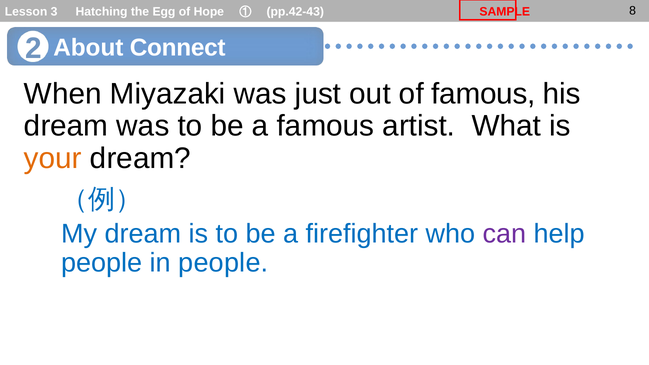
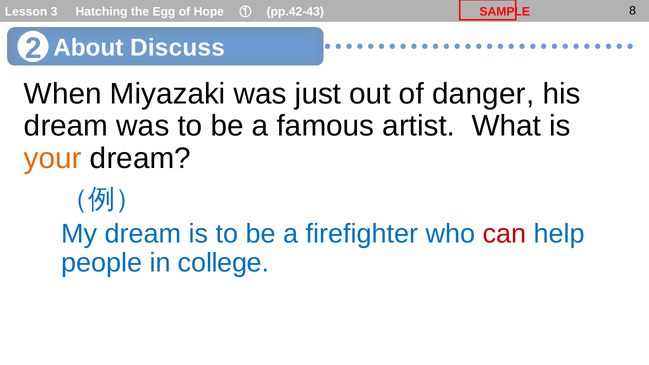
Connect: Connect -> Discuss
of famous: famous -> danger
can colour: purple -> red
in people: people -> college
